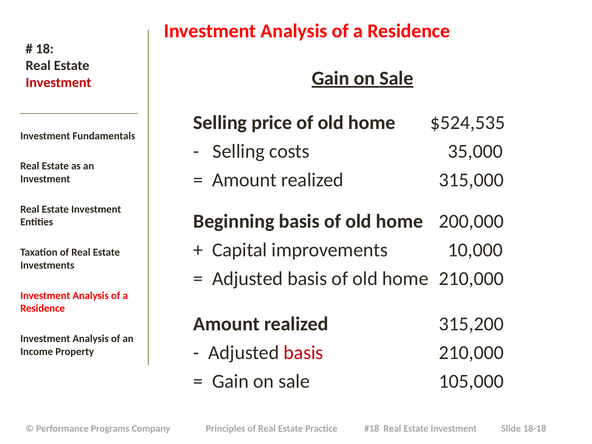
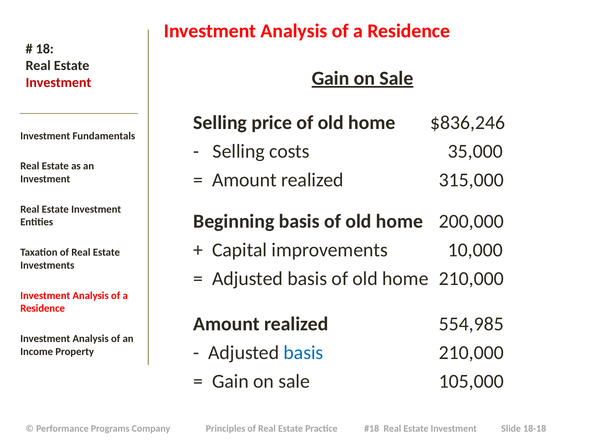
$524,535: $524,535 -> $836,246
315,200: 315,200 -> 554,985
basis at (304, 353) colour: red -> blue
